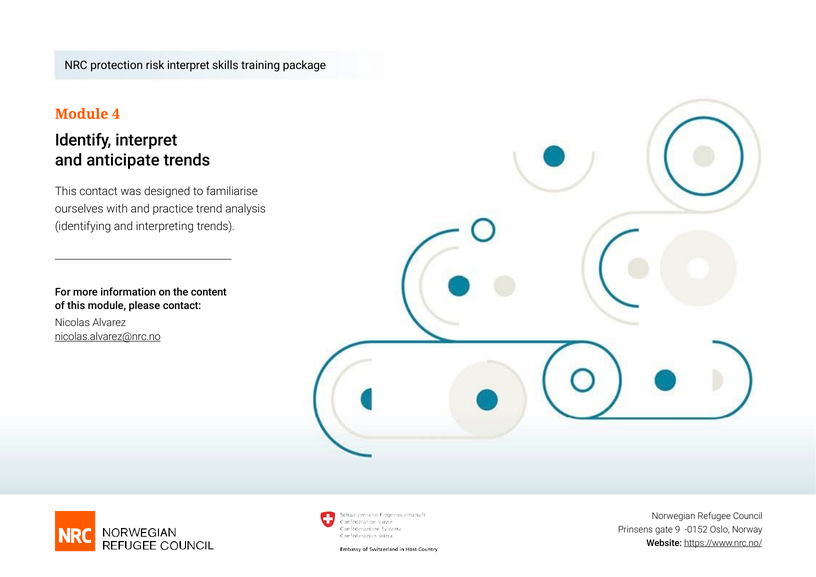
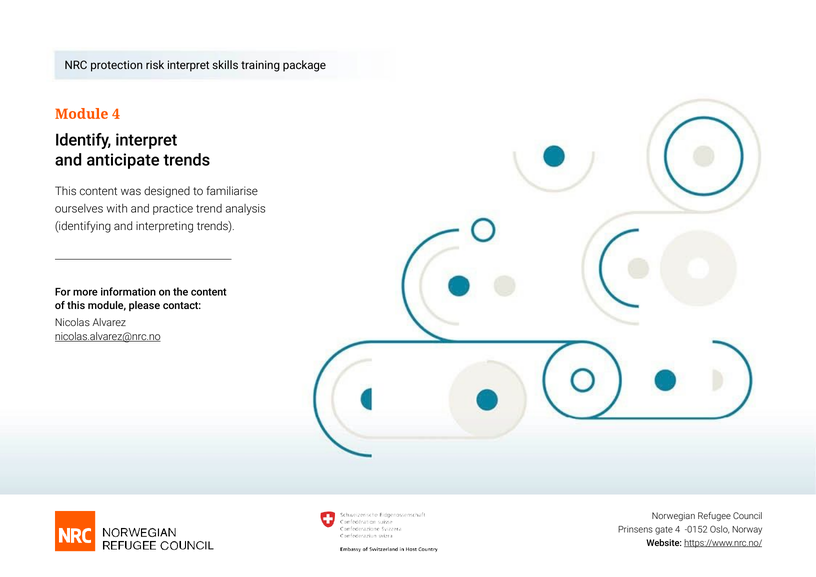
This contact: contact -> content
gate 9: 9 -> 4
